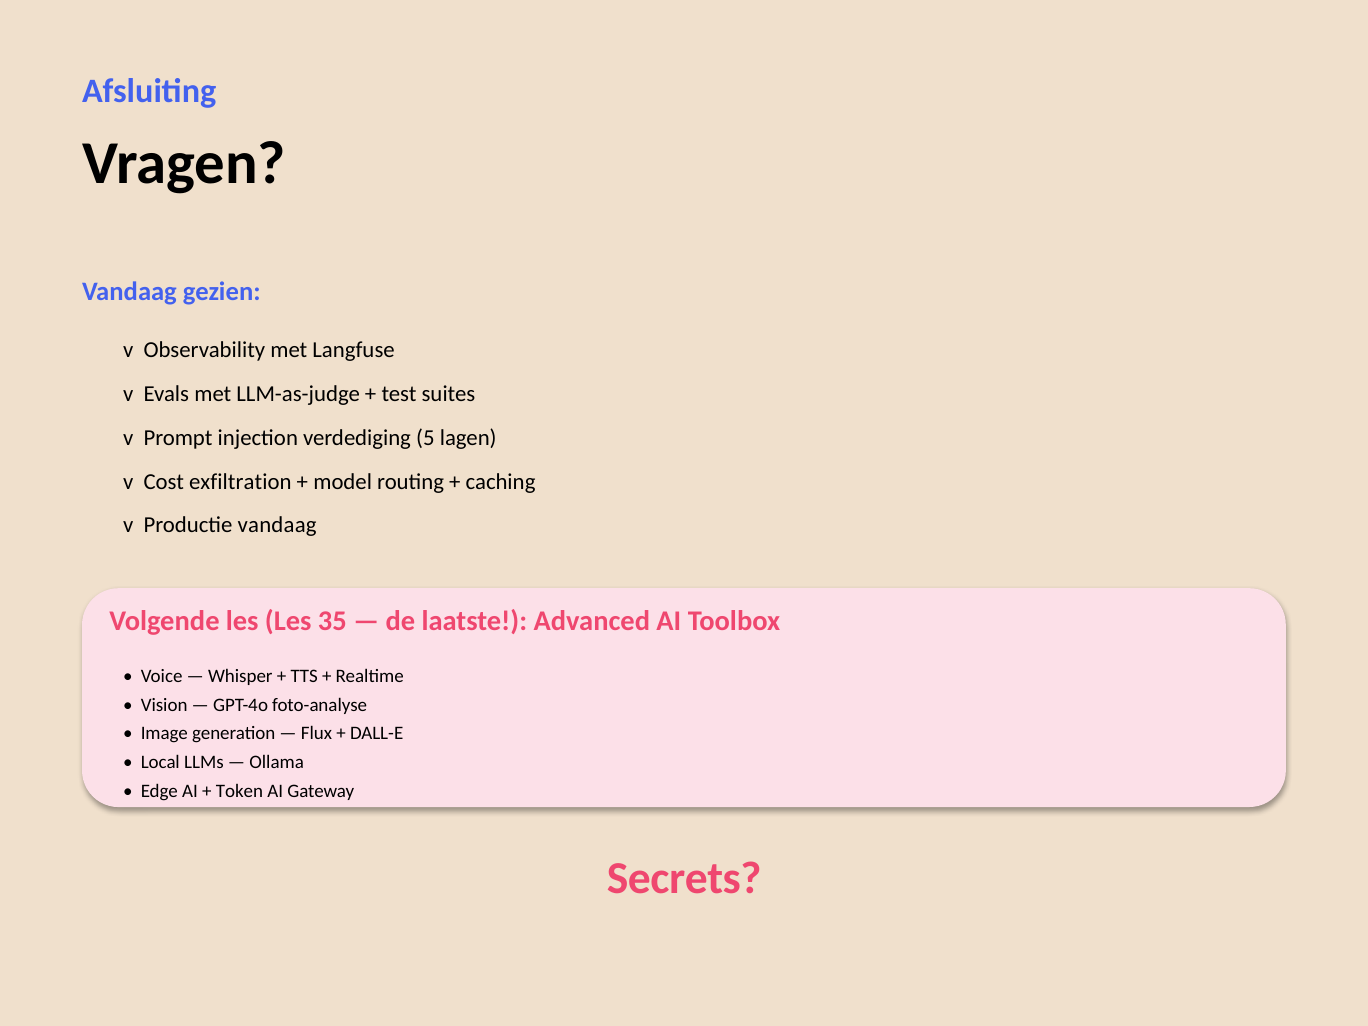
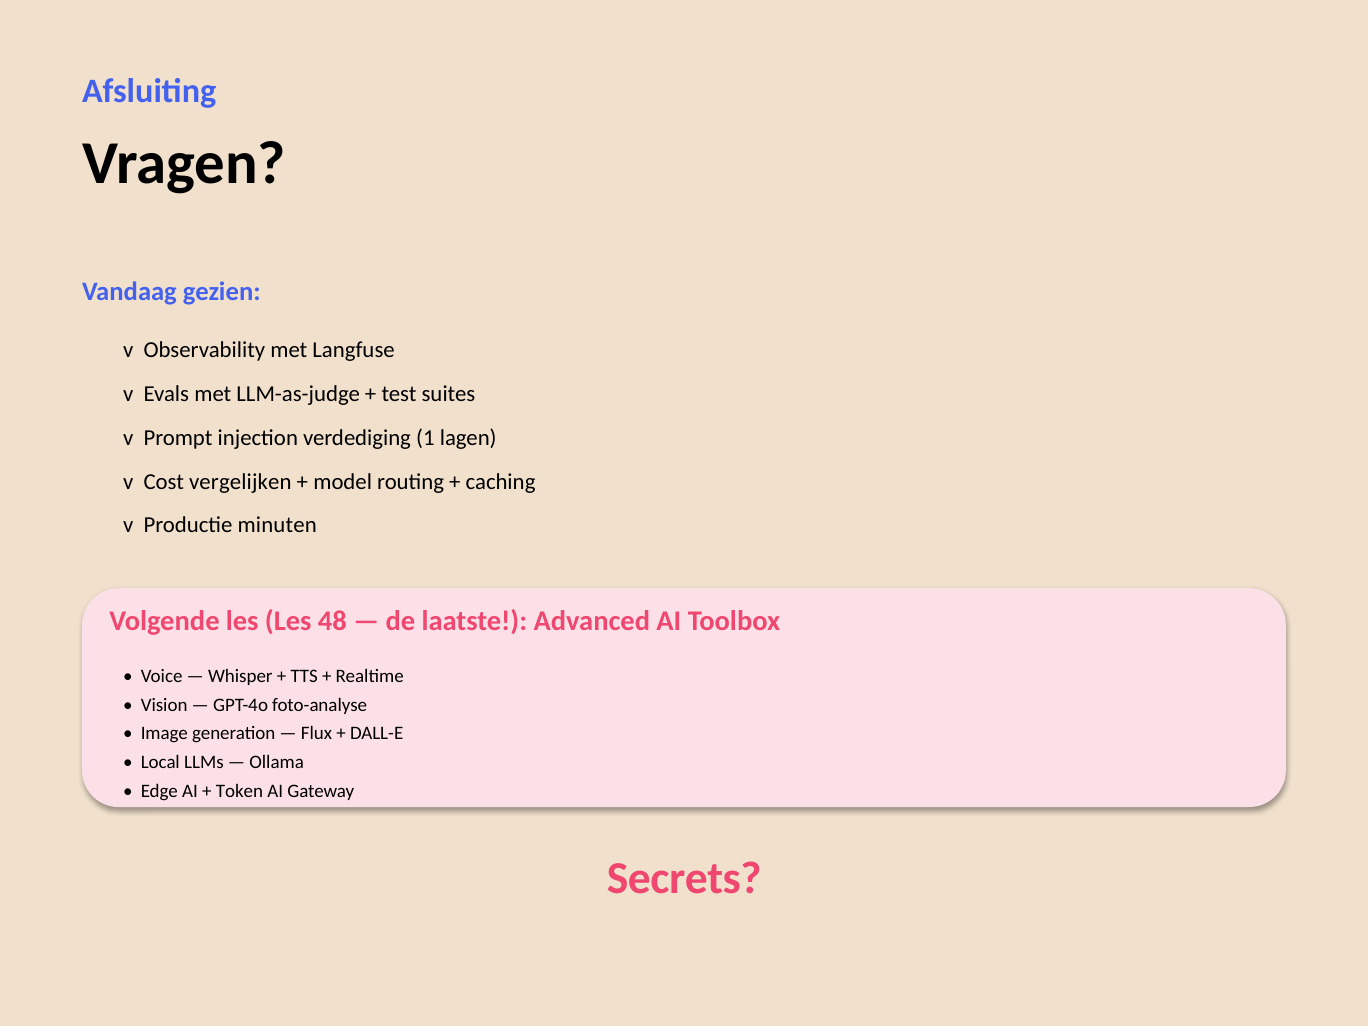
5: 5 -> 1
exfiltration: exfiltration -> vergelijken
Productie vandaag: vandaag -> minuten
35: 35 -> 48
